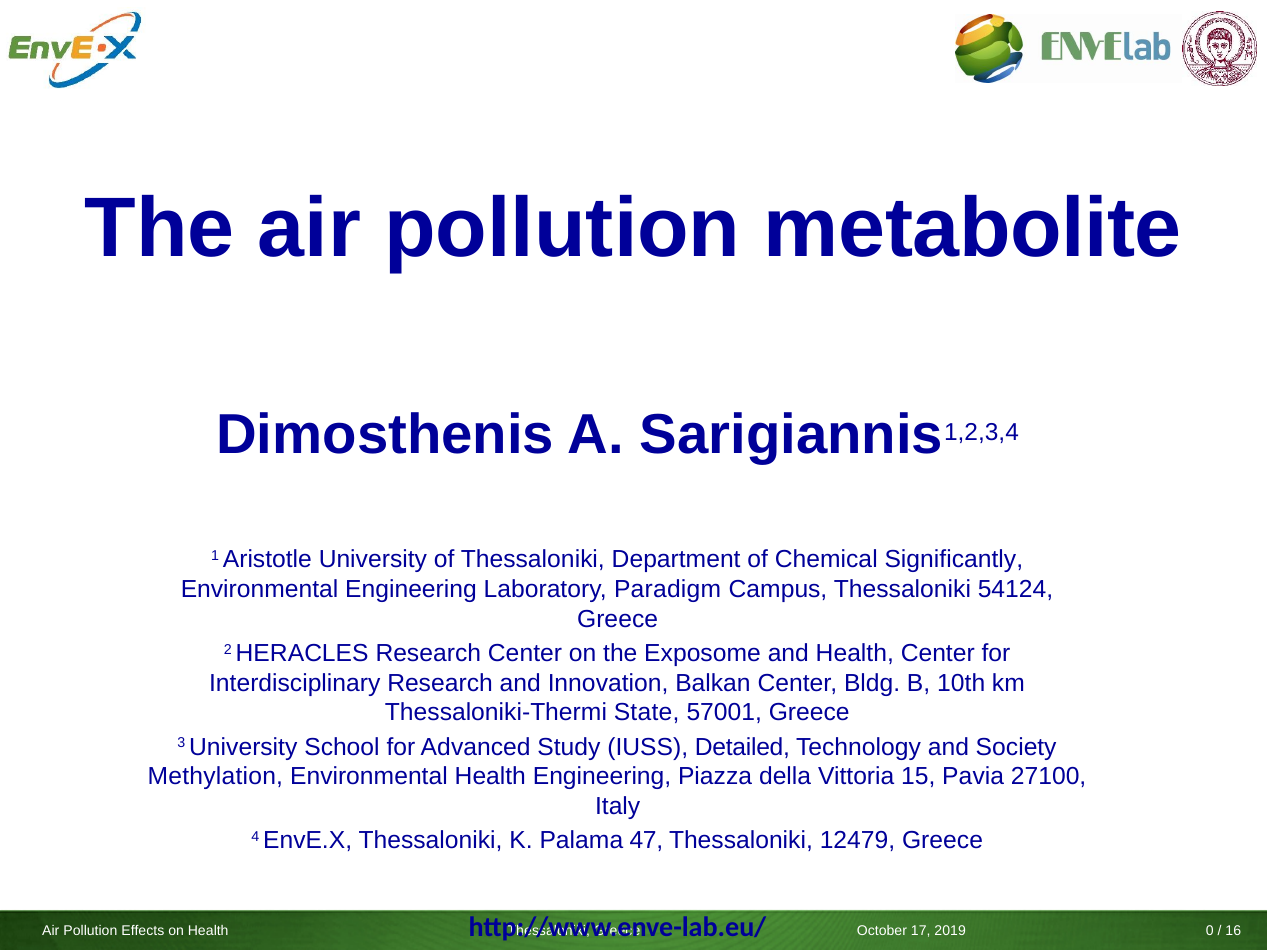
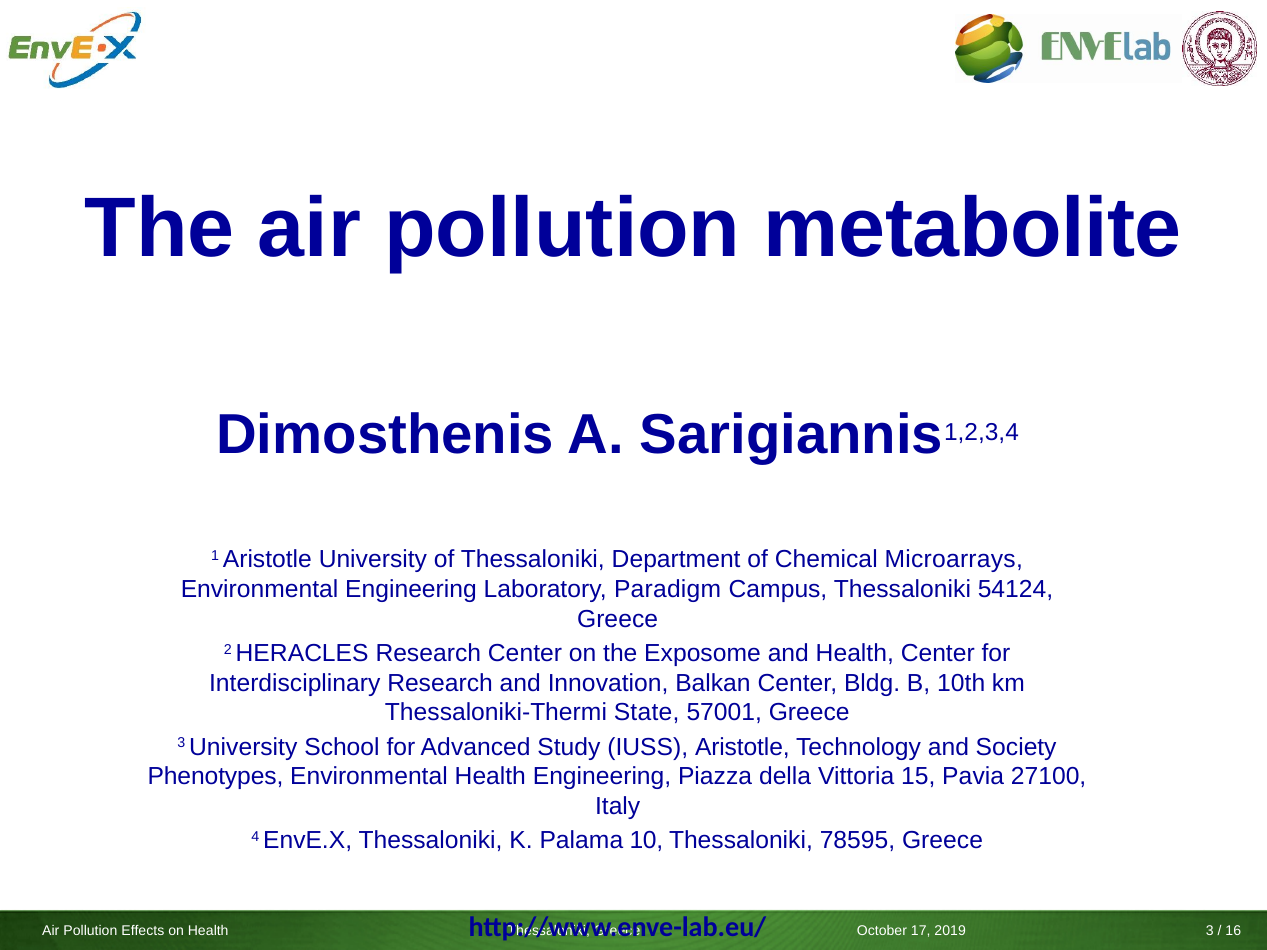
Significantly: Significantly -> Microarrays
IUSS Detailed: Detailed -> Aristotle
Methylation: Methylation -> Phenotypes
47: 47 -> 10
12479: 12479 -> 78595
0 at (1210, 931): 0 -> 3
